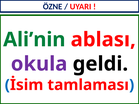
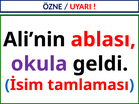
Ali’nin colour: green -> black
